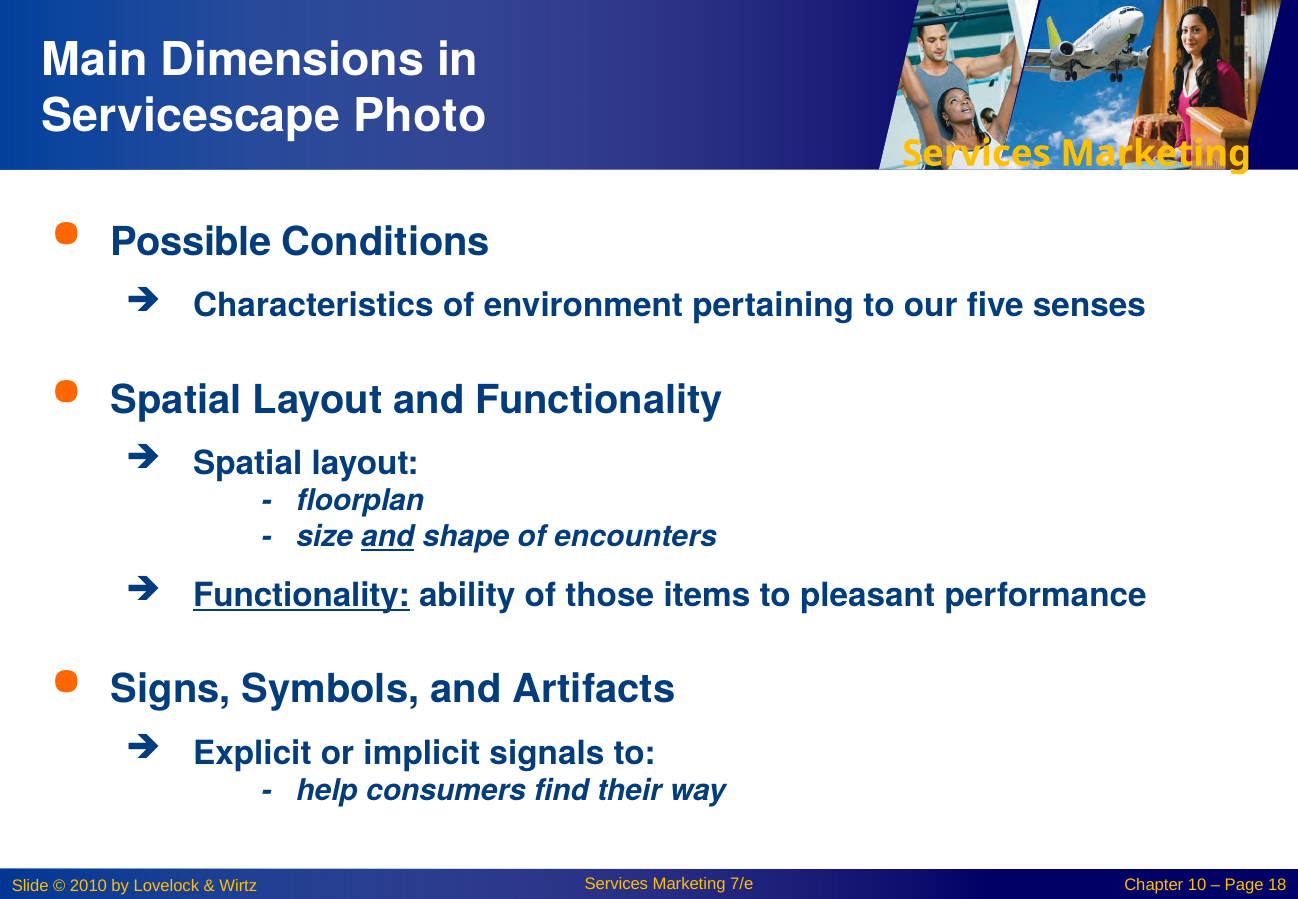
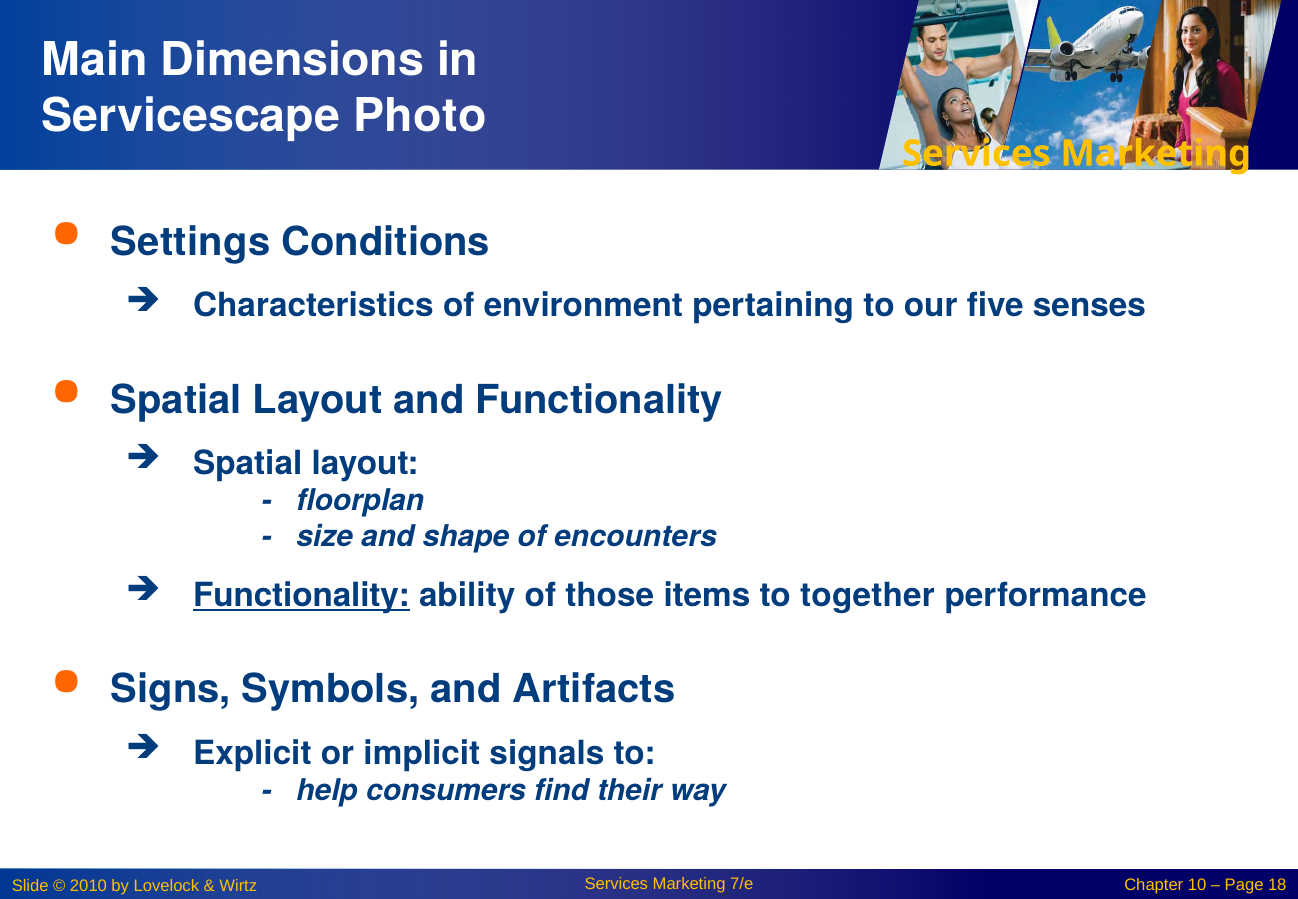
Possible: Possible -> Settings
and at (388, 537) underline: present -> none
pleasant: pleasant -> together
